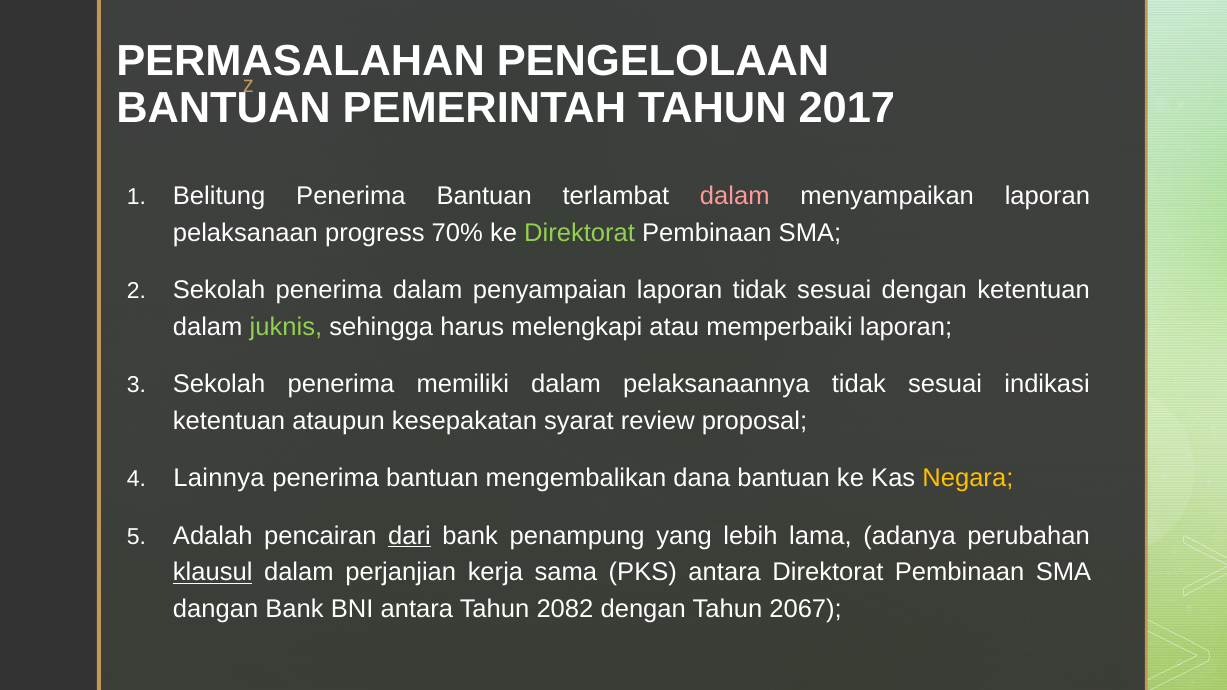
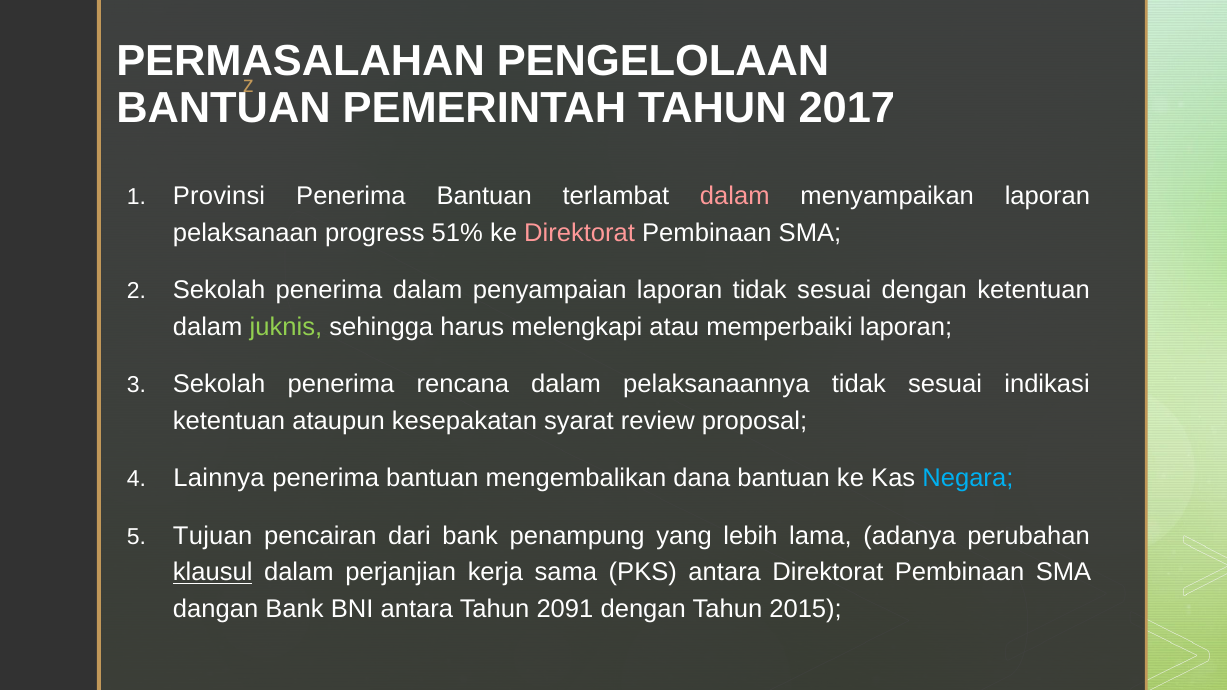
Belitung: Belitung -> Provinsi
70%: 70% -> 51%
Direktorat at (580, 233) colour: light green -> pink
memiliki: memiliki -> rencana
Negara colour: yellow -> light blue
Adalah: Adalah -> Tujuan
dari underline: present -> none
2082: 2082 -> 2091
2067: 2067 -> 2015
